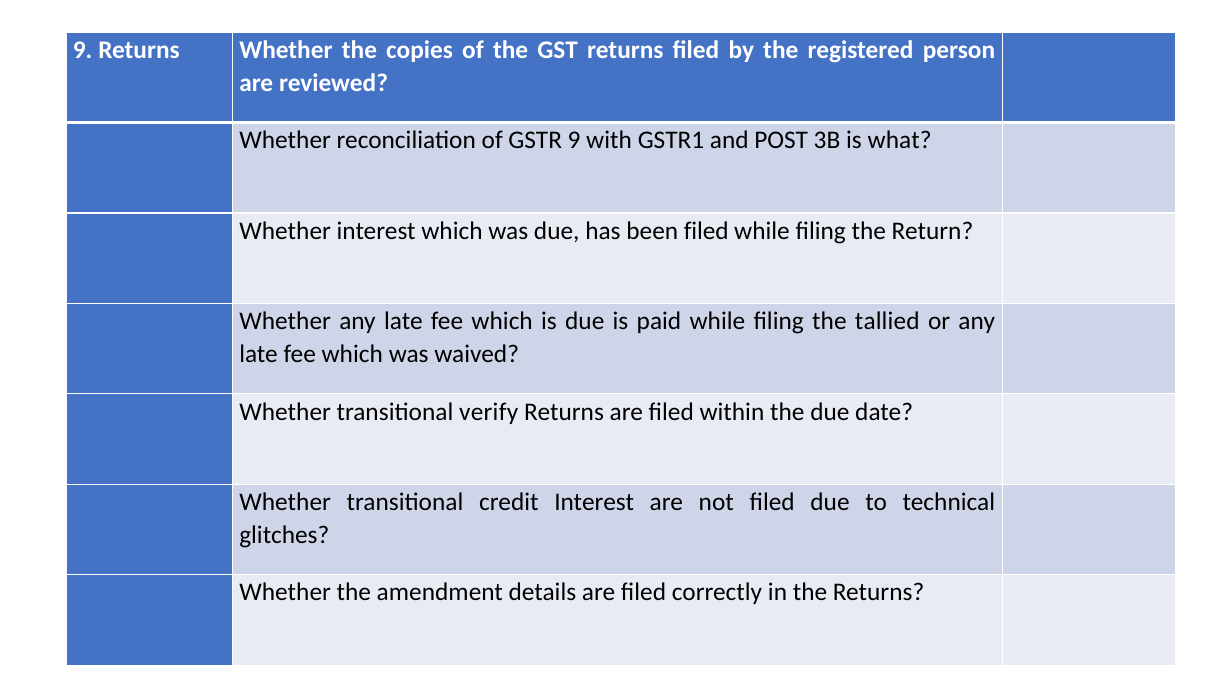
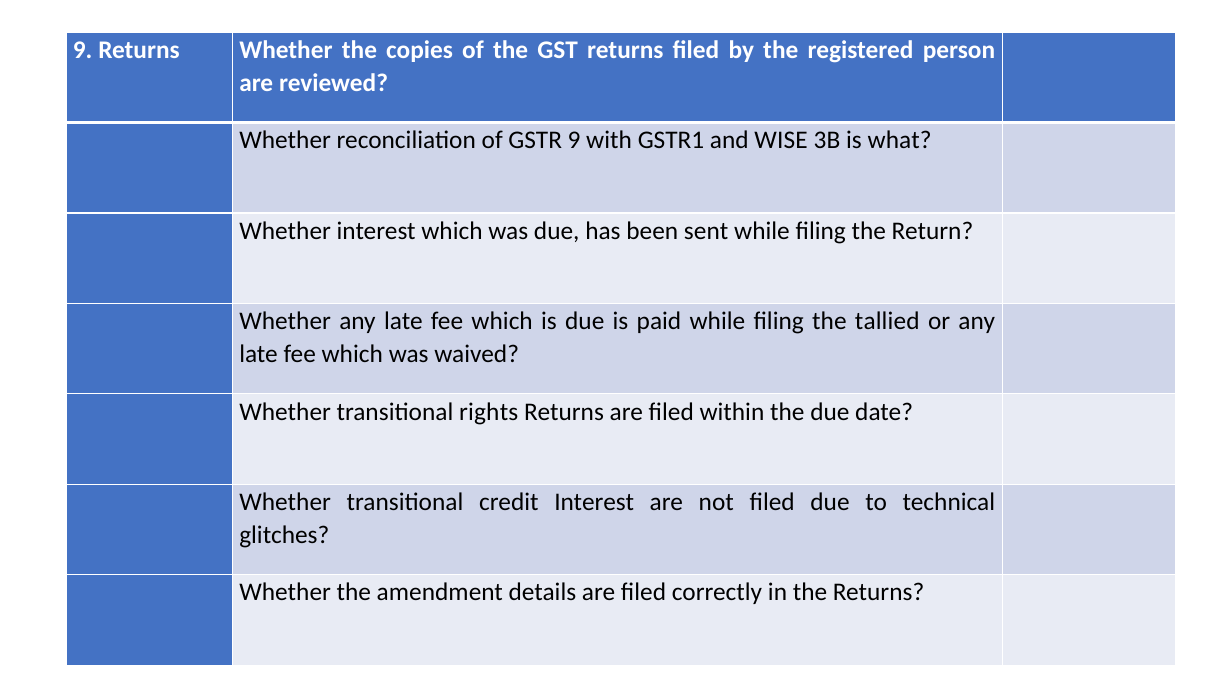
POST: POST -> WISE
been filed: filed -> sent
verify: verify -> rights
